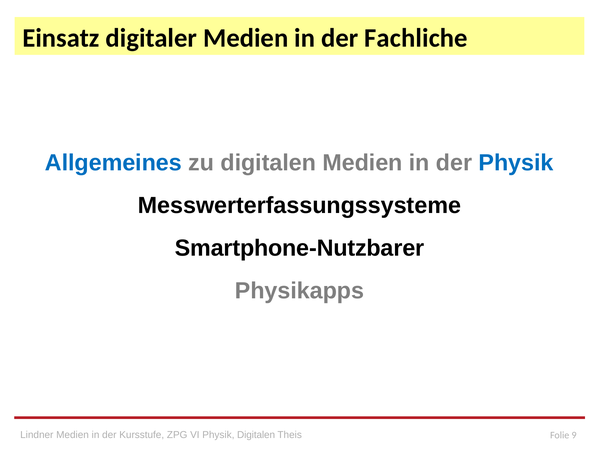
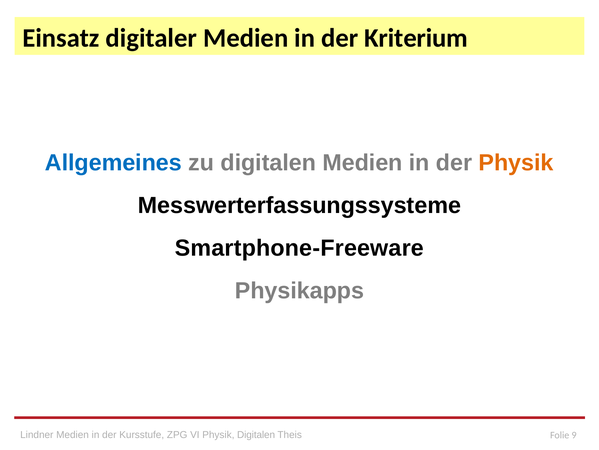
Fachliche: Fachliche -> Kriterium
Physik at (516, 163) colour: blue -> orange
Smartphone-Nutzbarer: Smartphone-Nutzbarer -> Smartphone-Freeware
